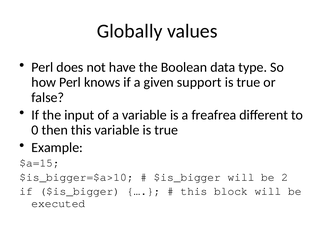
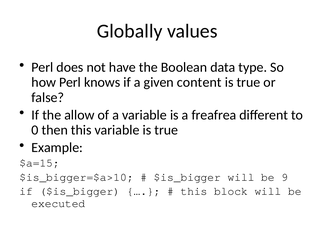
support: support -> content
input: input -> allow
2: 2 -> 9
